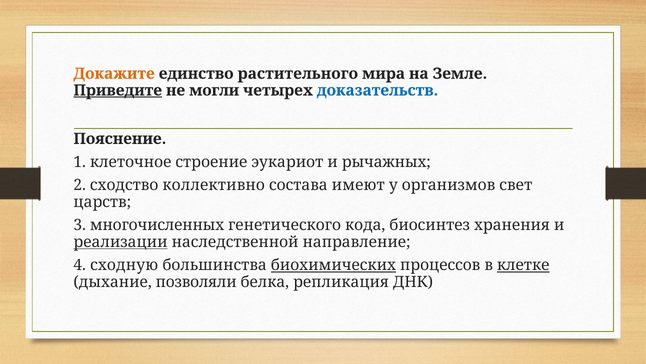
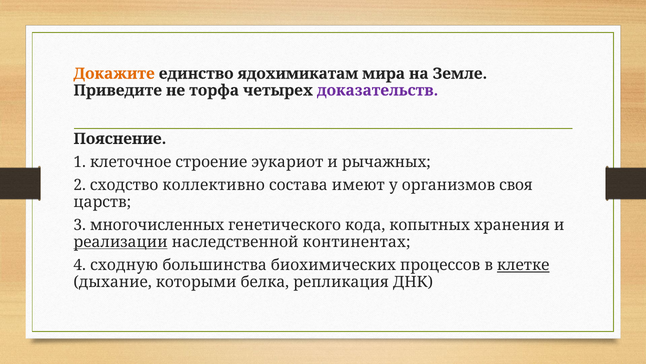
растительного: растительного -> ядохимикатам
Приведите underline: present -> none
могли: могли -> торфа
доказательств colour: blue -> purple
свет: свет -> своя
биосинтез: биосинтез -> копытных
направление: направление -> континентах
биохимических underline: present -> none
позволяли: позволяли -> которыми
